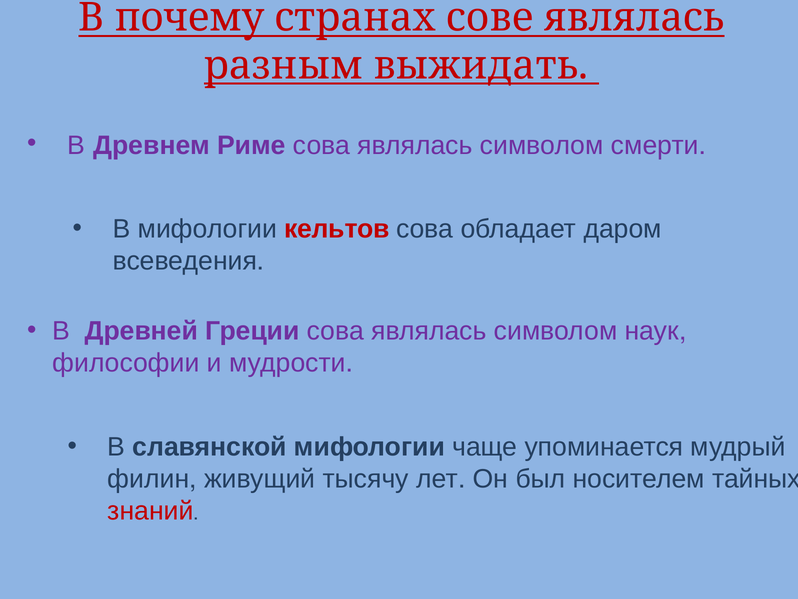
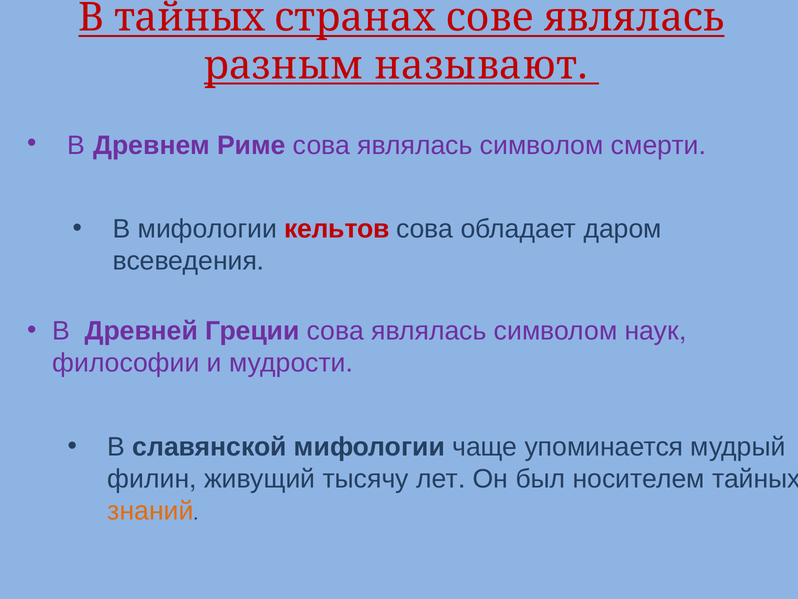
В почему: почему -> тайных
выжидать: выжидать -> называют
знаний colour: red -> orange
